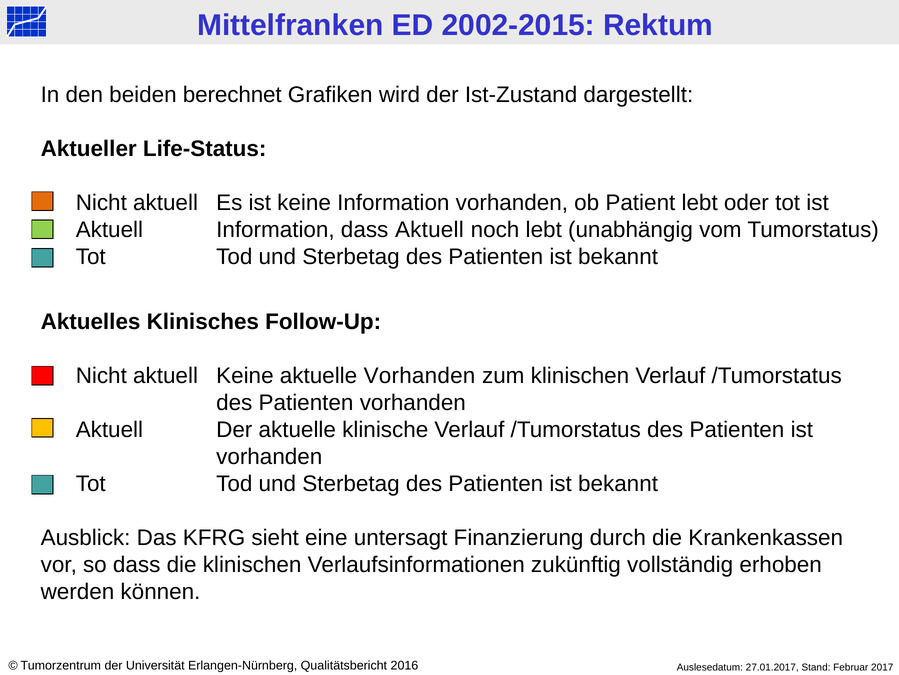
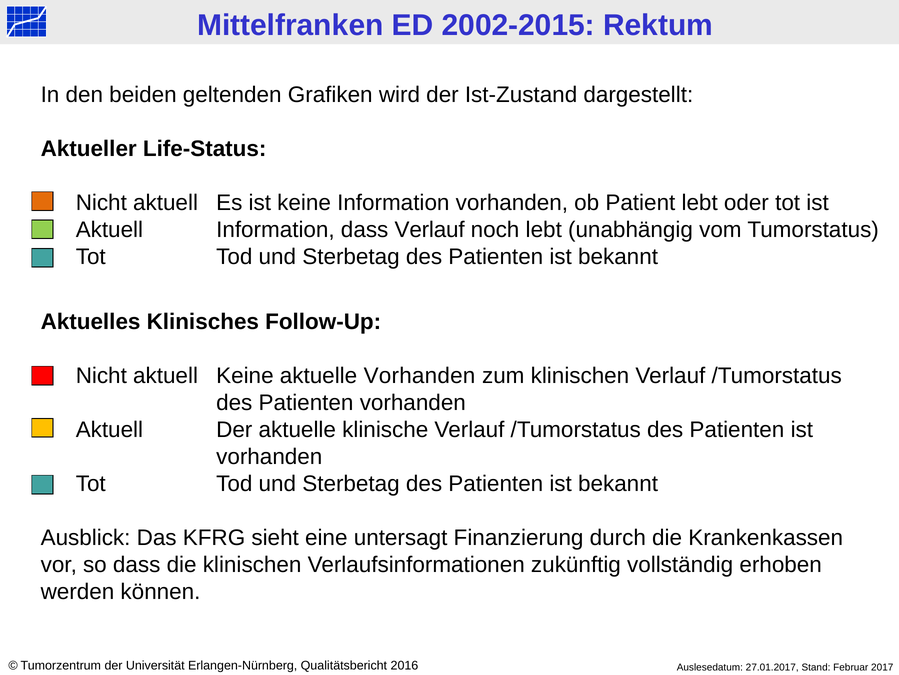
berechnet: berechnet -> geltenden
dass Aktuell: Aktuell -> Verlauf
